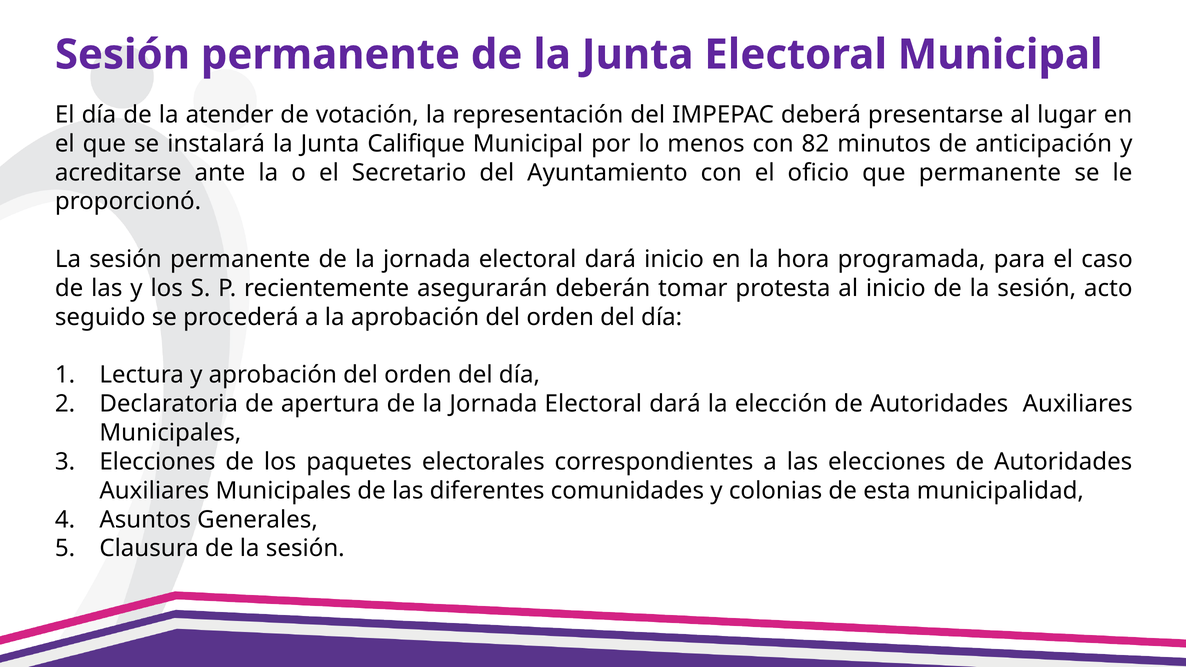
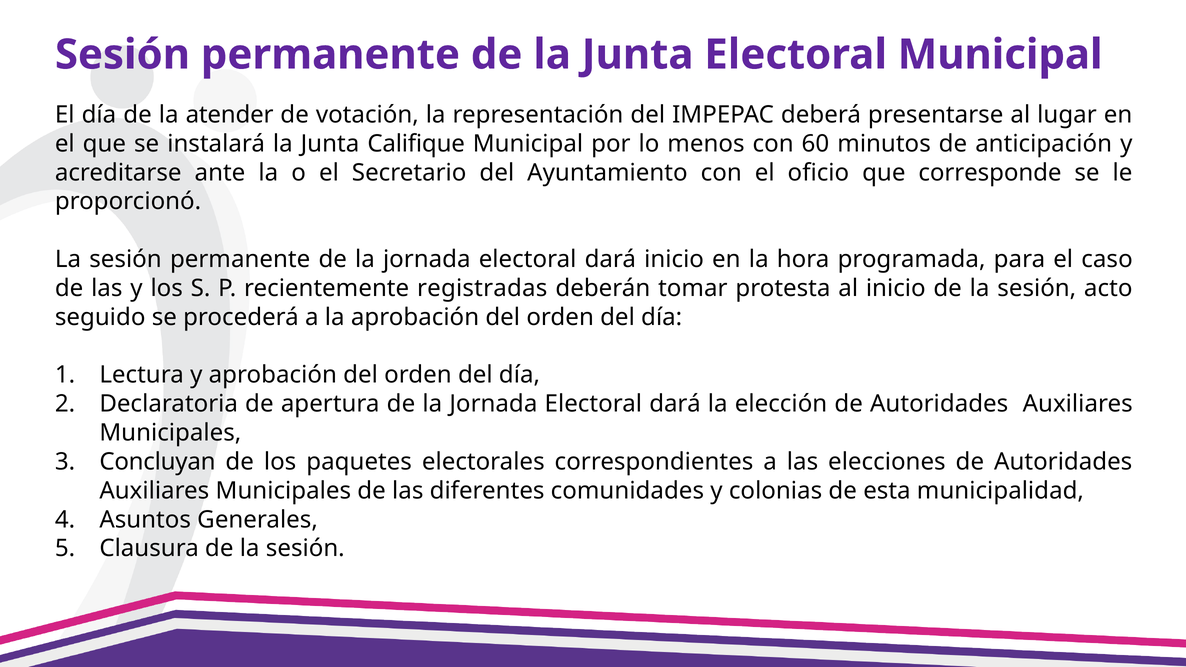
82: 82 -> 60
que permanente: permanente -> corresponde
asegurarán: asegurarán -> registradas
Elecciones at (157, 462): Elecciones -> Concluyan
